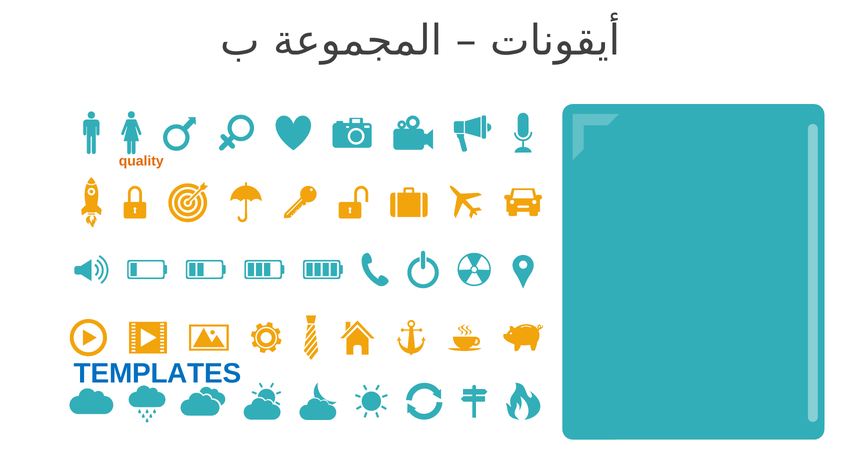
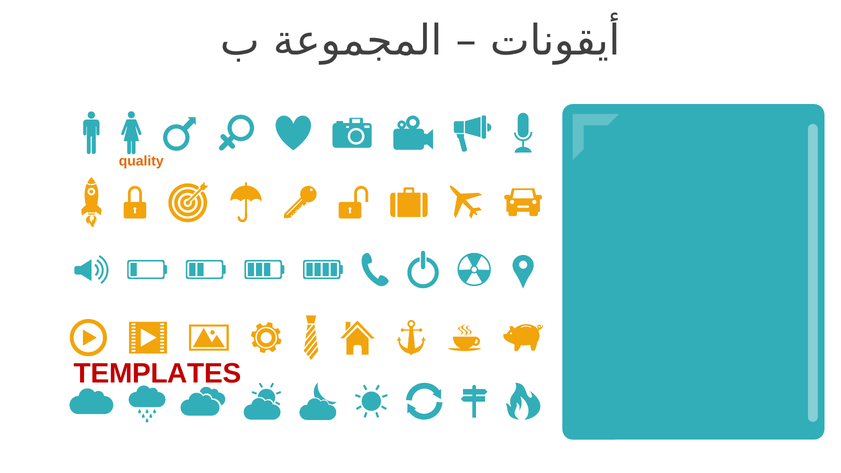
TEMPLATES colour: blue -> red
